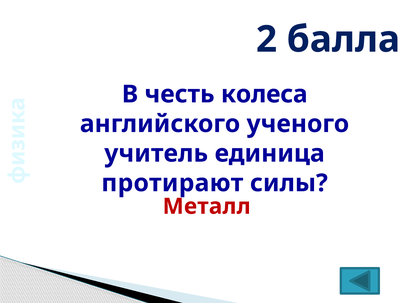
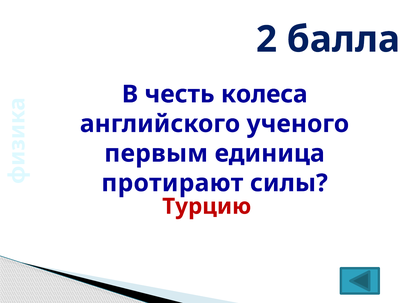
учитель: учитель -> первым
Металл: Металл -> Турцию
